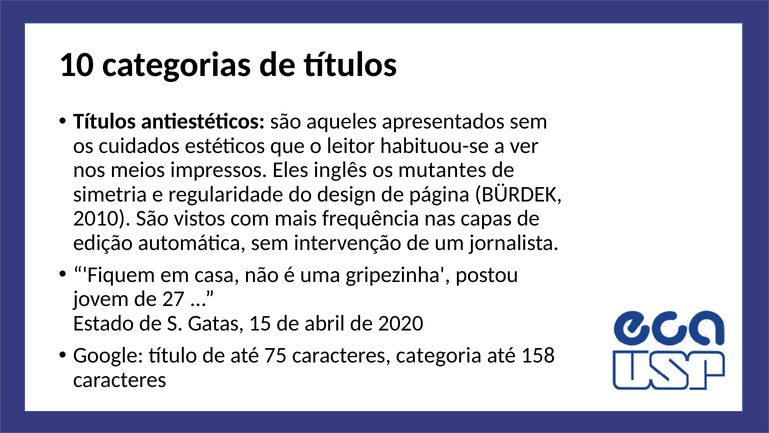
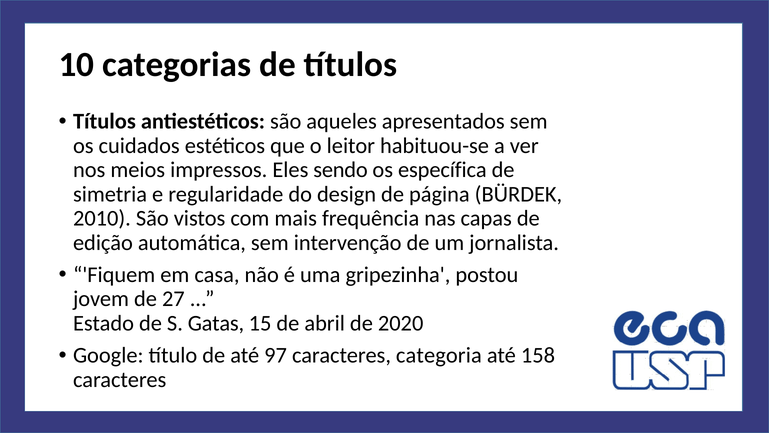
inglês: inglês -> sendo
mutantes: mutantes -> específica
75: 75 -> 97
